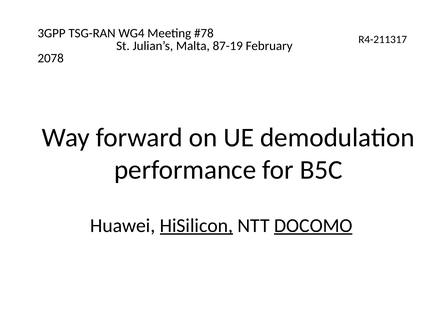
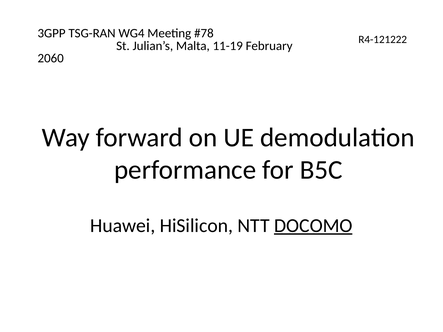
R4-211317: R4-211317 -> R4-121222
87-19: 87-19 -> 11-19
2078: 2078 -> 2060
HiSilicon underline: present -> none
